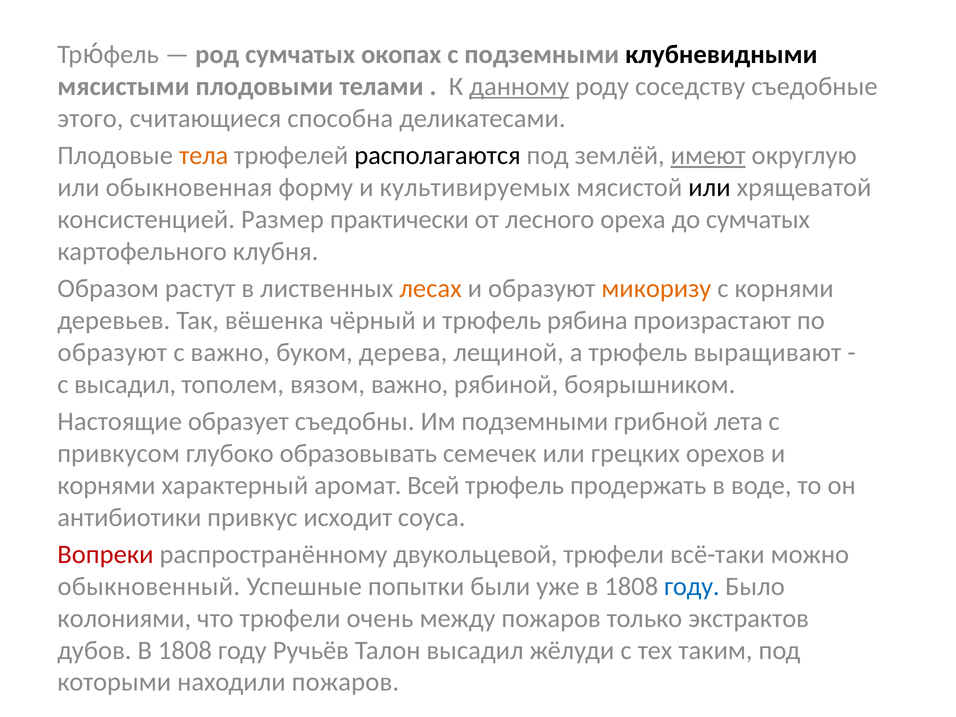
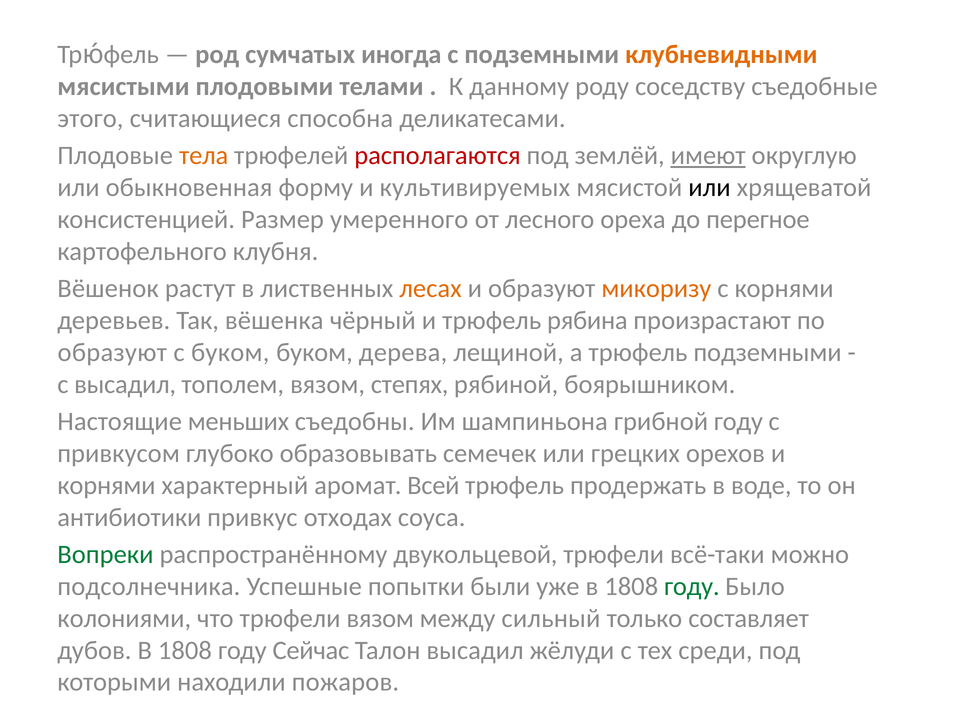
окопах: окопах -> иногда
клубневидными colour: black -> orange
данному underline: present -> none
располагаются colour: black -> red
практически: практически -> умеренного
до сумчатых: сумчатых -> перегное
Образом: Образом -> Вёшенок
с важно: важно -> буком
трюфель выращивают: выращивают -> подземными
вязом важно: важно -> степях
образует: образует -> меньших
Им подземными: подземными -> шампиньона
грибной лета: лета -> году
исходит: исходит -> отходах
Вопреки colour: red -> green
обыкновенный: обыкновенный -> подсолнечника
году at (692, 586) colour: blue -> green
трюфели очень: очень -> вязом
между пожаров: пожаров -> сильный
экстрактов: экстрактов -> составляет
Ручьёв: Ручьёв -> Сейчас
таким: таким -> среди
